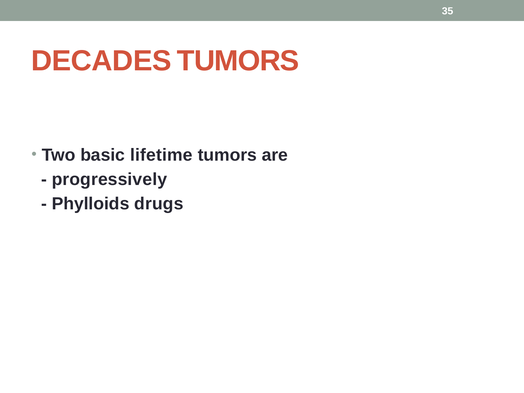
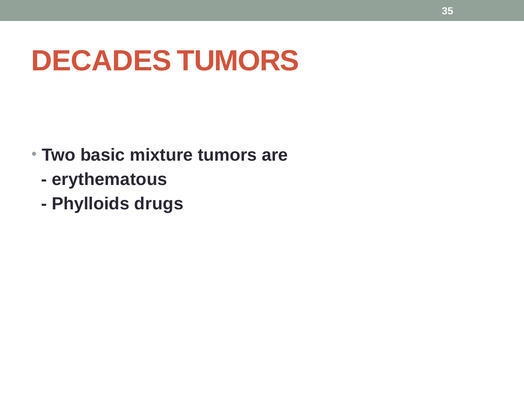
lifetime: lifetime -> mixture
progressively: progressively -> erythematous
